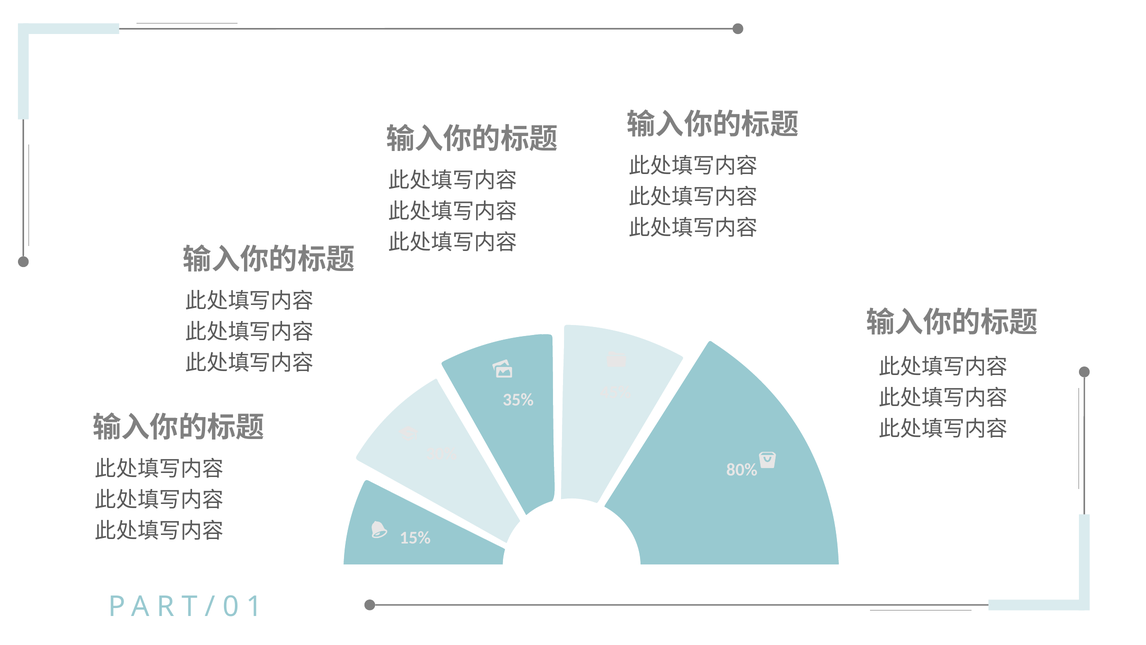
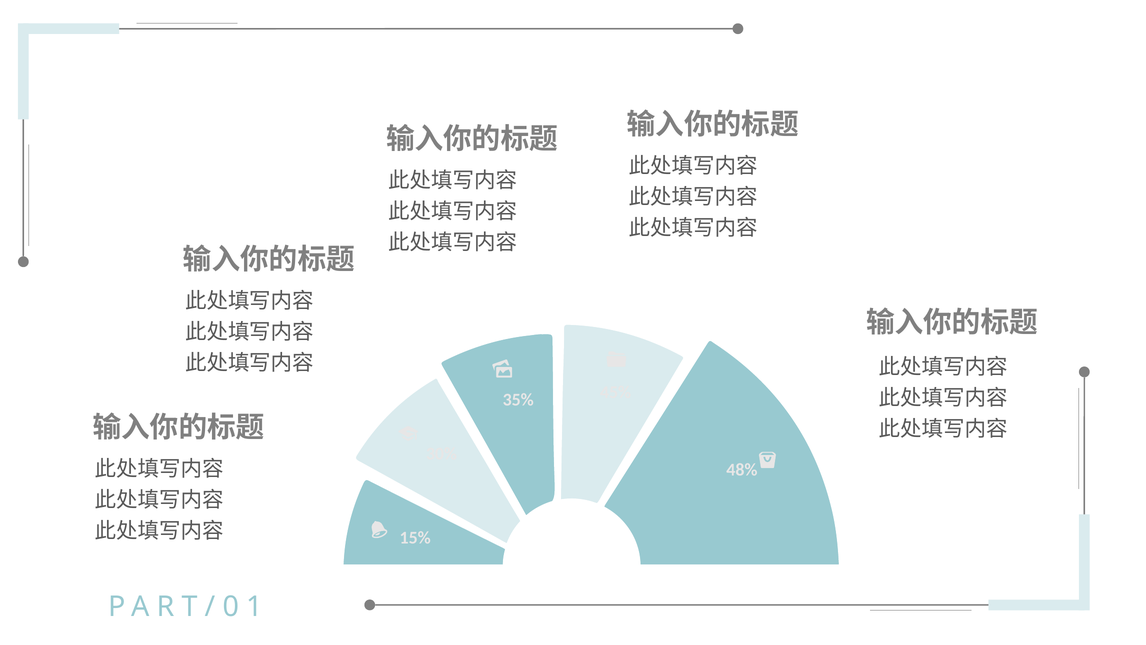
80%: 80% -> 48%
